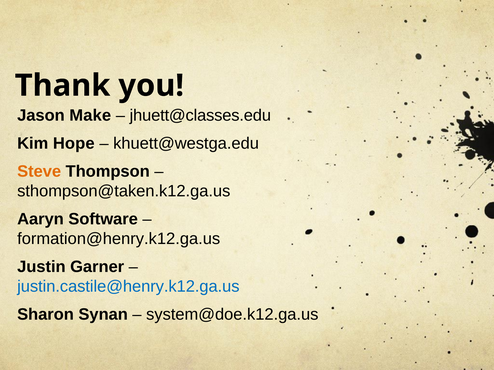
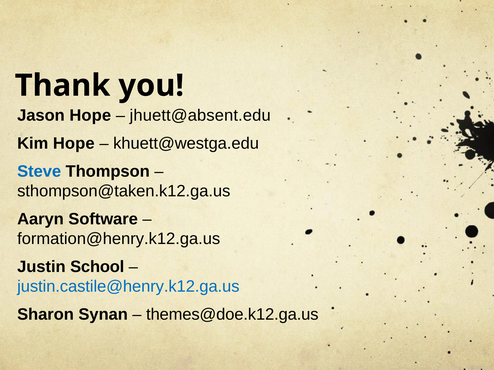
Jason Make: Make -> Hope
jhuett@classes.edu: jhuett@classes.edu -> jhuett@absent.edu
Steve colour: orange -> blue
Garner: Garner -> School
system@doe.k12.ga.us: system@doe.k12.ga.us -> themes@doe.k12.ga.us
